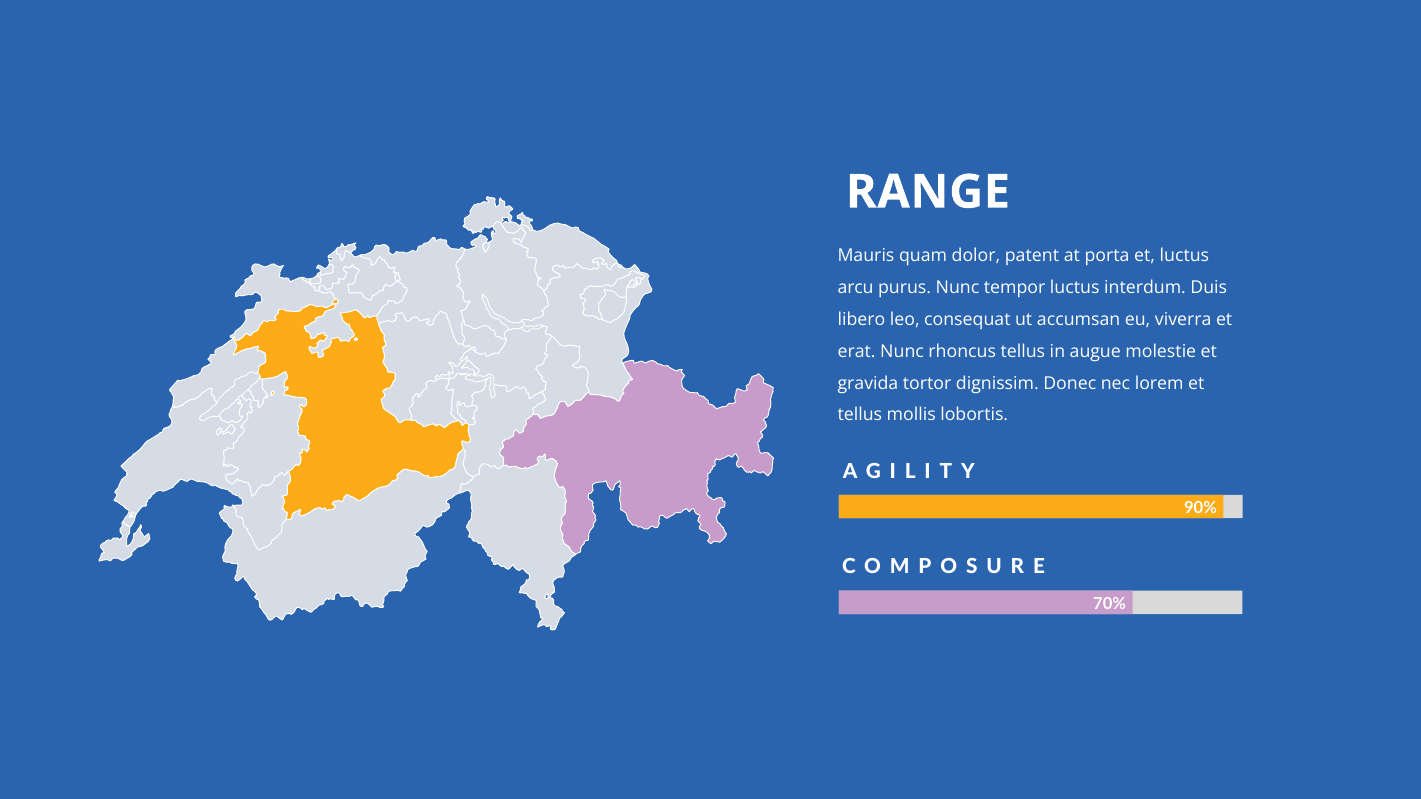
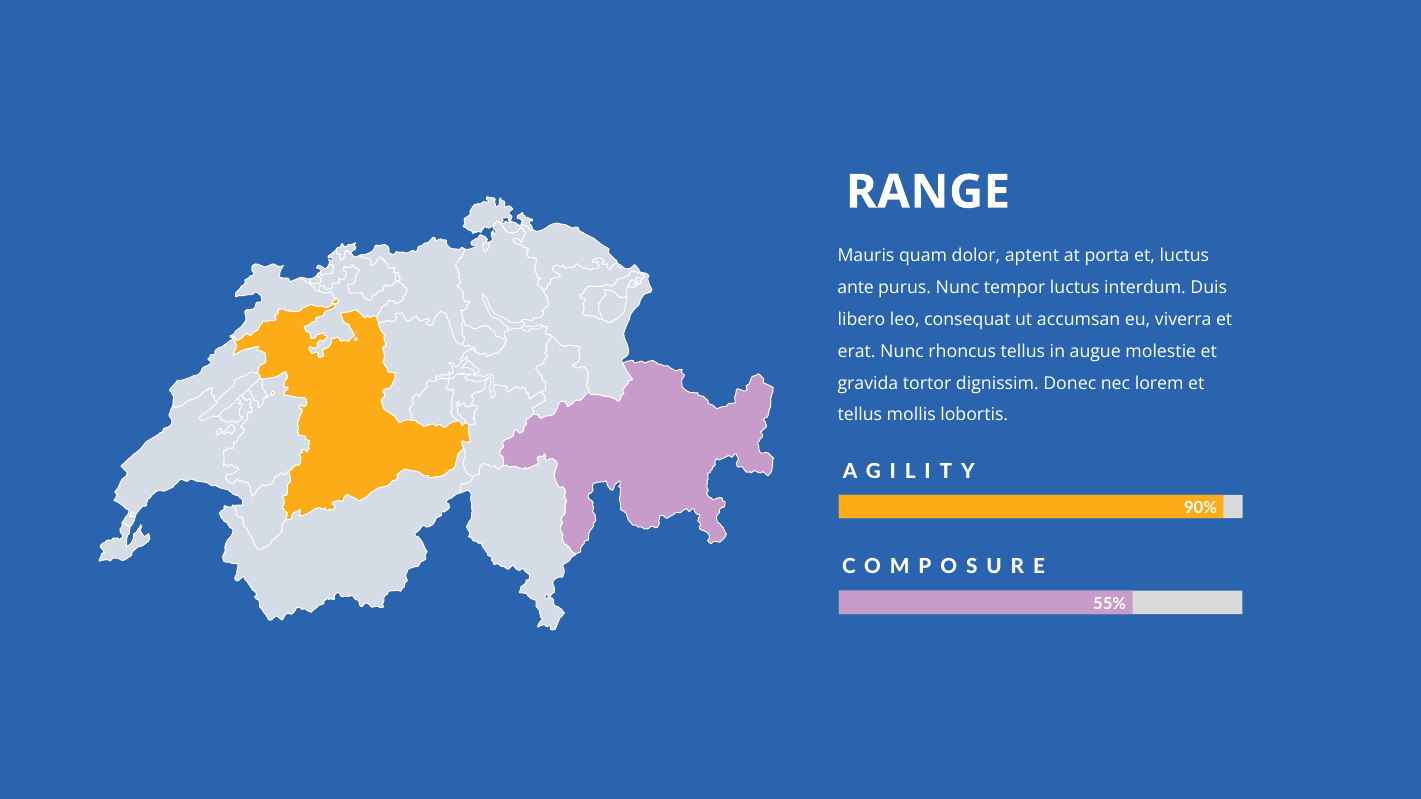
patent: patent -> aptent
arcu: arcu -> ante
70%: 70% -> 55%
